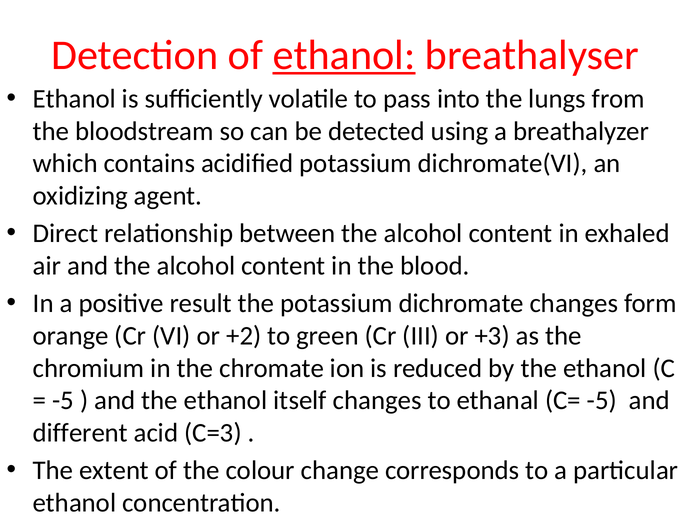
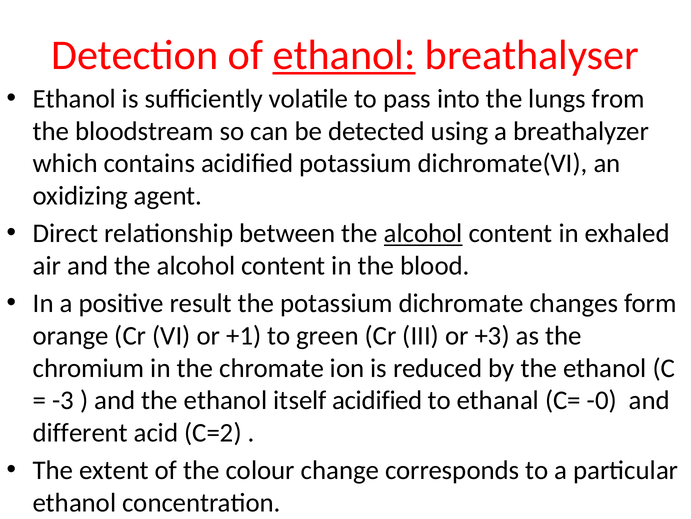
alcohol at (423, 233) underline: none -> present
+2: +2 -> +1
-5 at (63, 400): -5 -> -3
itself changes: changes -> acidified
C= -5: -5 -> -0
C=3: C=3 -> C=2
